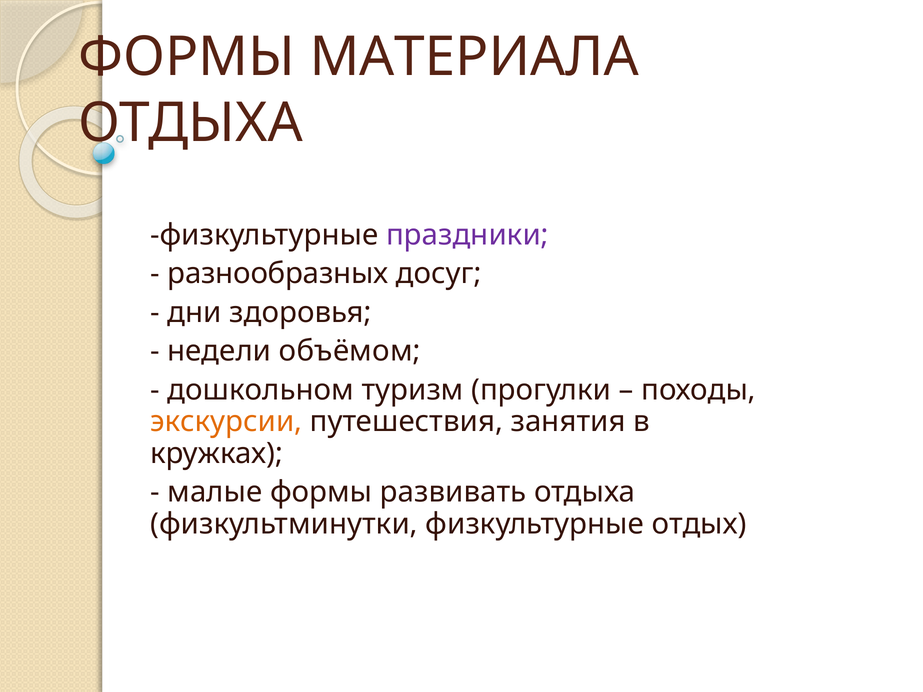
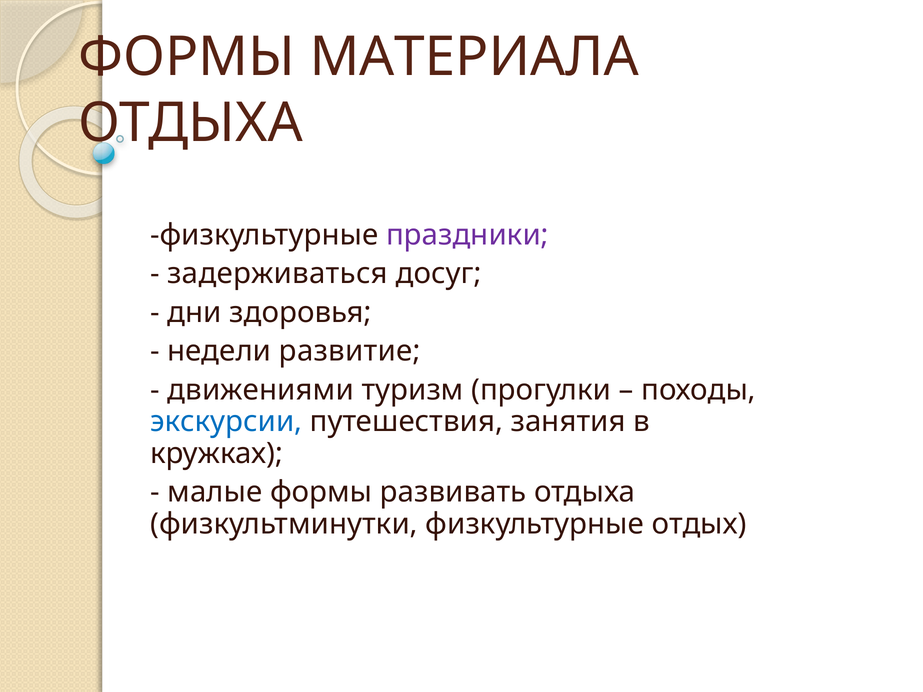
разнообразных: разнообразных -> задерживаться
объёмом: объёмом -> развитие
дошкольном: дошкольном -> движениями
экскурсии colour: orange -> blue
